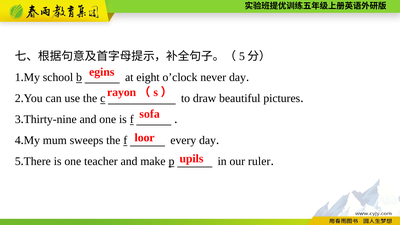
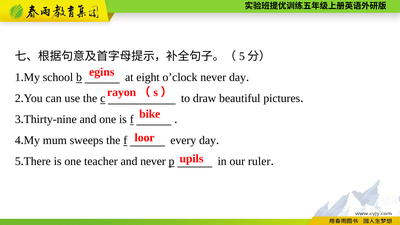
sofa: sofa -> bike
and make: make -> never
